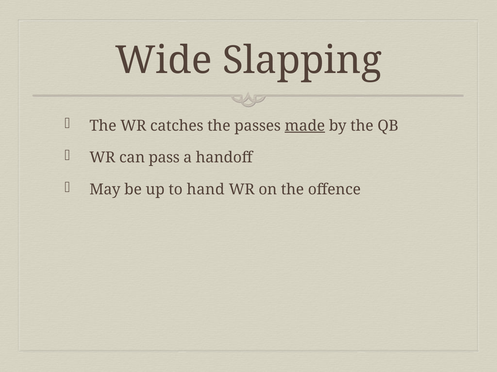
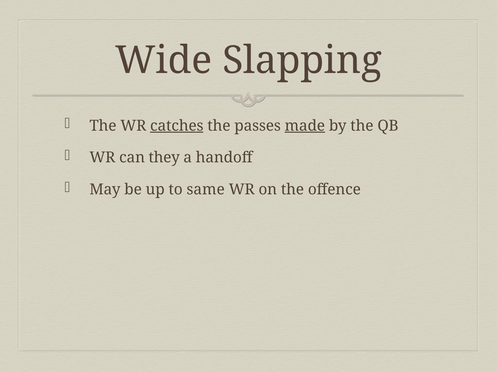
catches underline: none -> present
pass: pass -> they
hand: hand -> same
